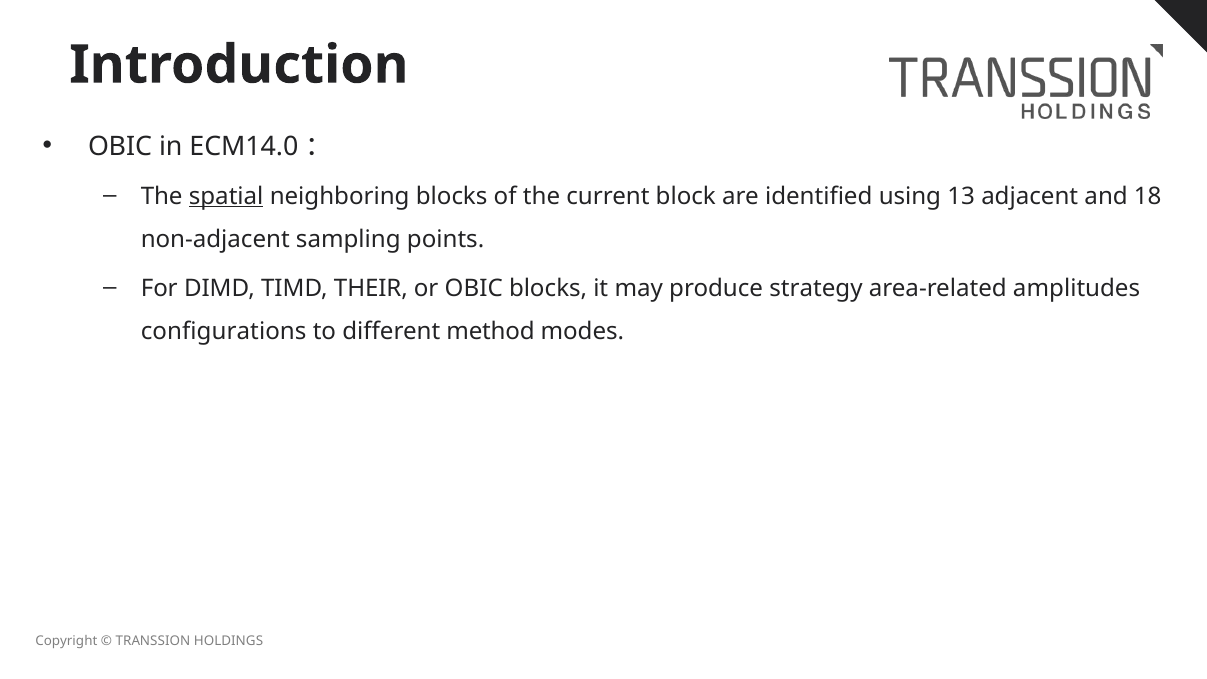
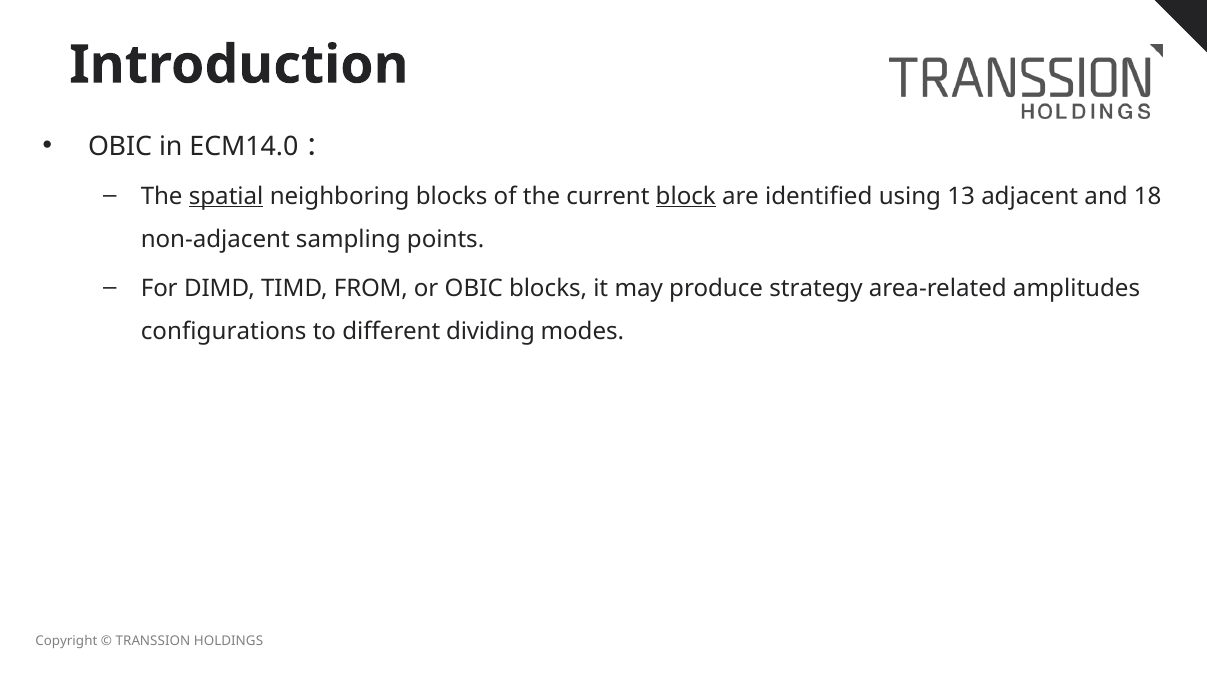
block underline: none -> present
THEIR: THEIR -> FROM
method: method -> dividing
